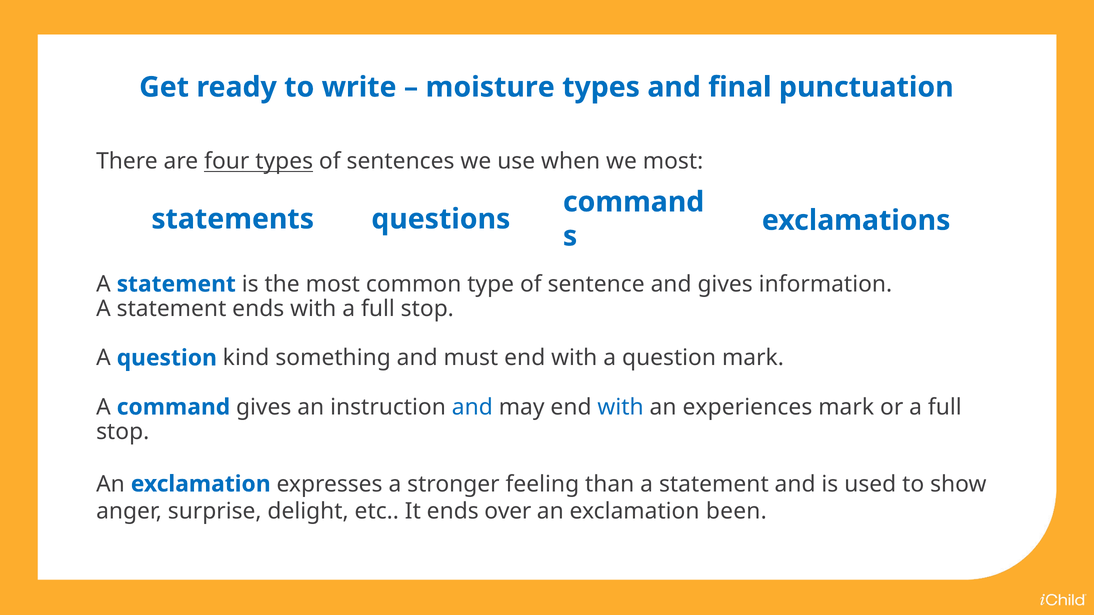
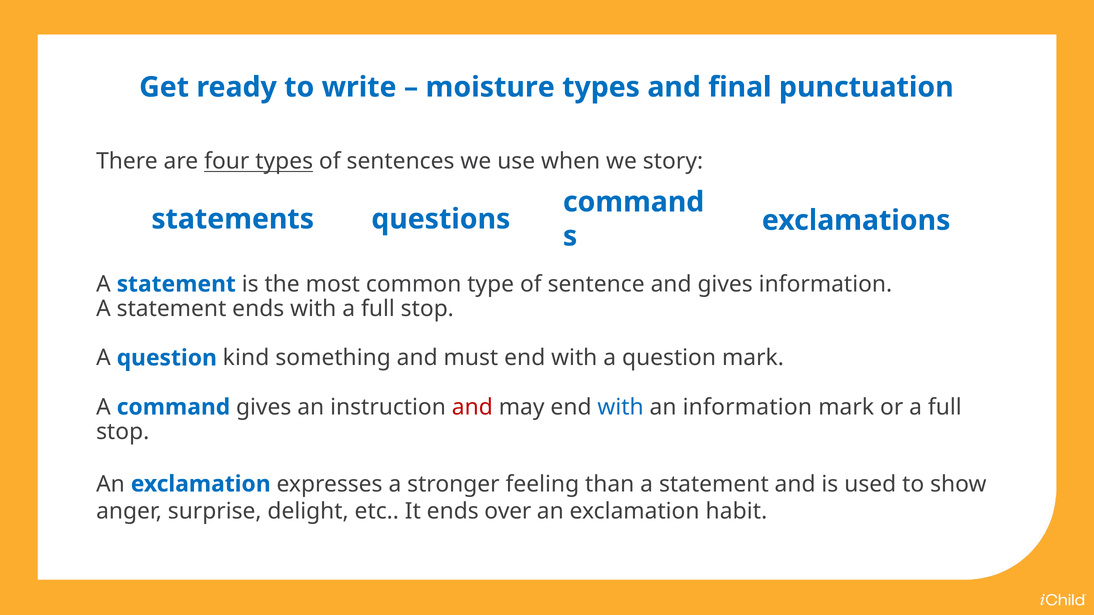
we most: most -> story
and at (472, 407) colour: blue -> red
an experiences: experiences -> information
been: been -> habit
